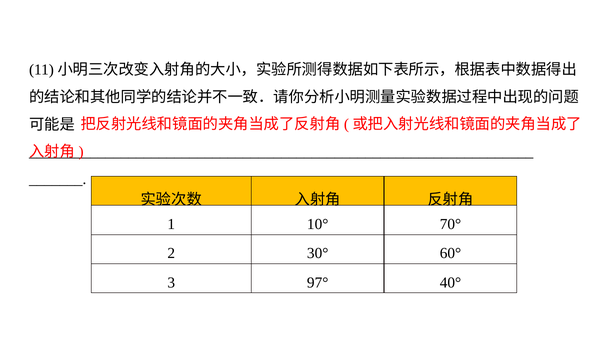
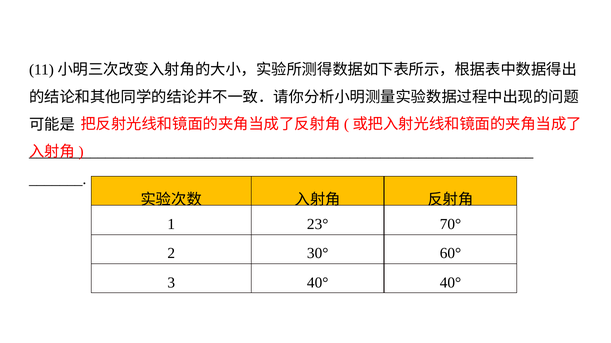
10°: 10° -> 23°
3 97°: 97° -> 40°
